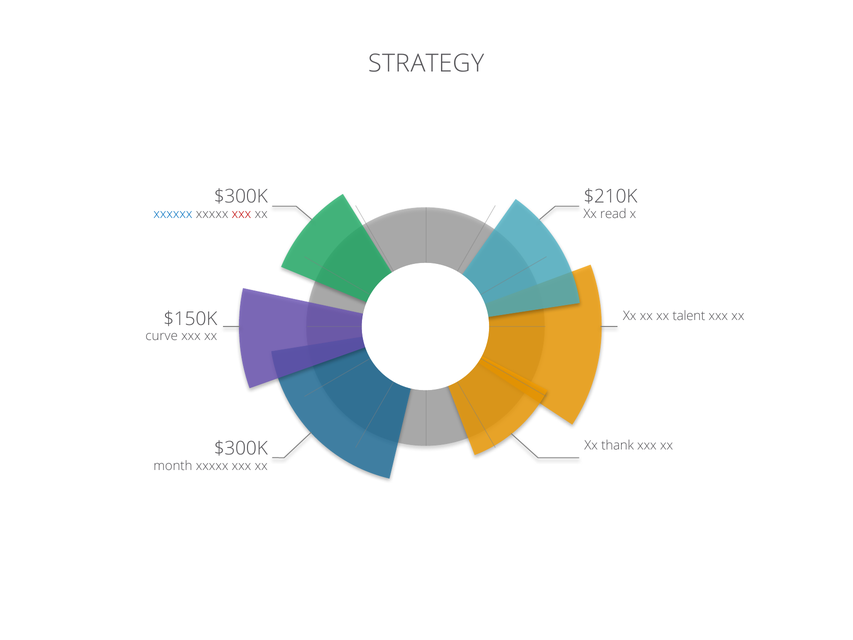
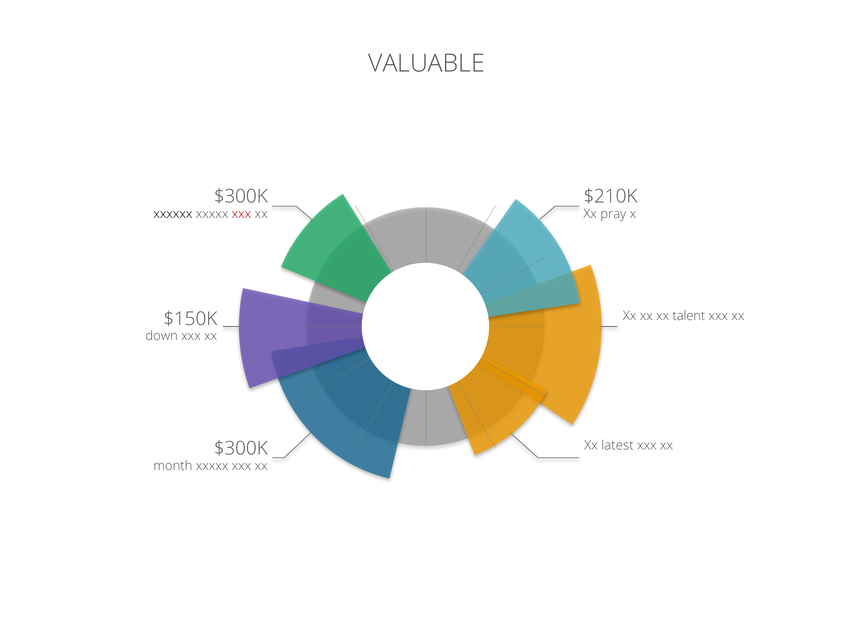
STRATEGY: STRATEGY -> VALUABLE
xxxxxx colour: blue -> black
read: read -> pray
curve: curve -> down
thank: thank -> latest
